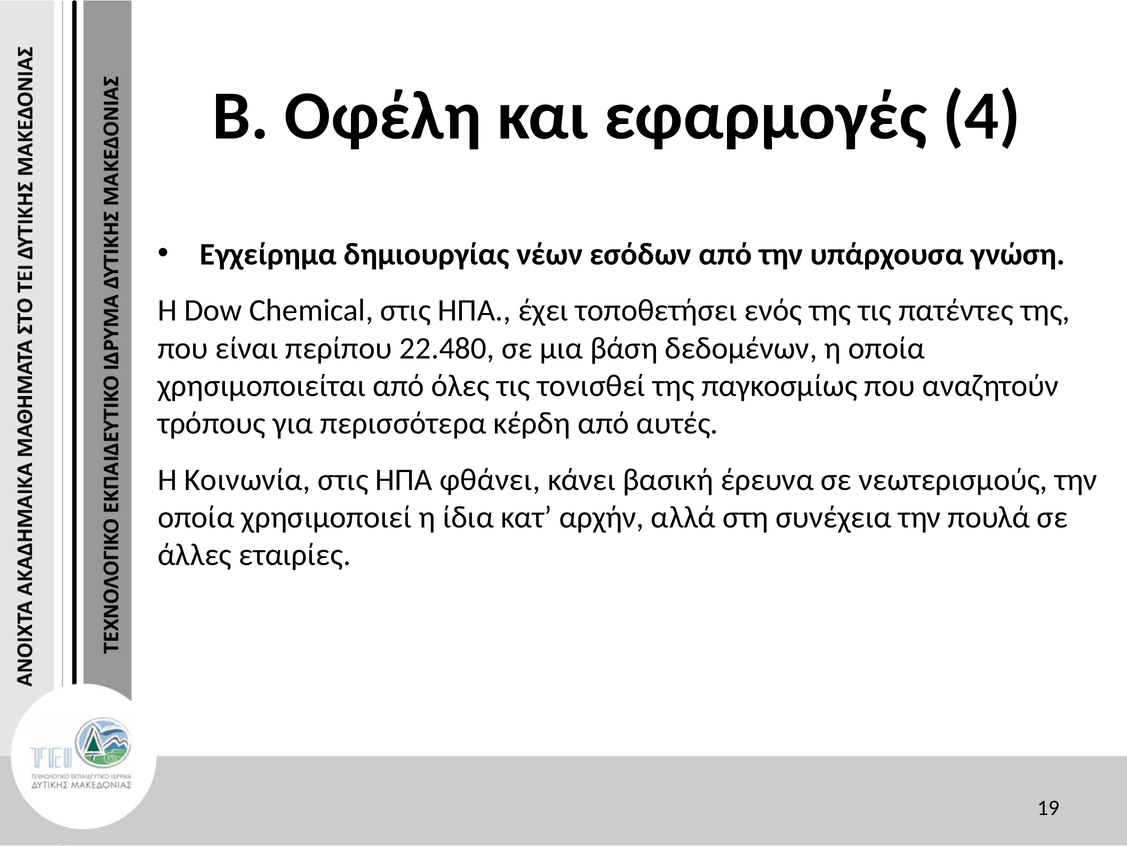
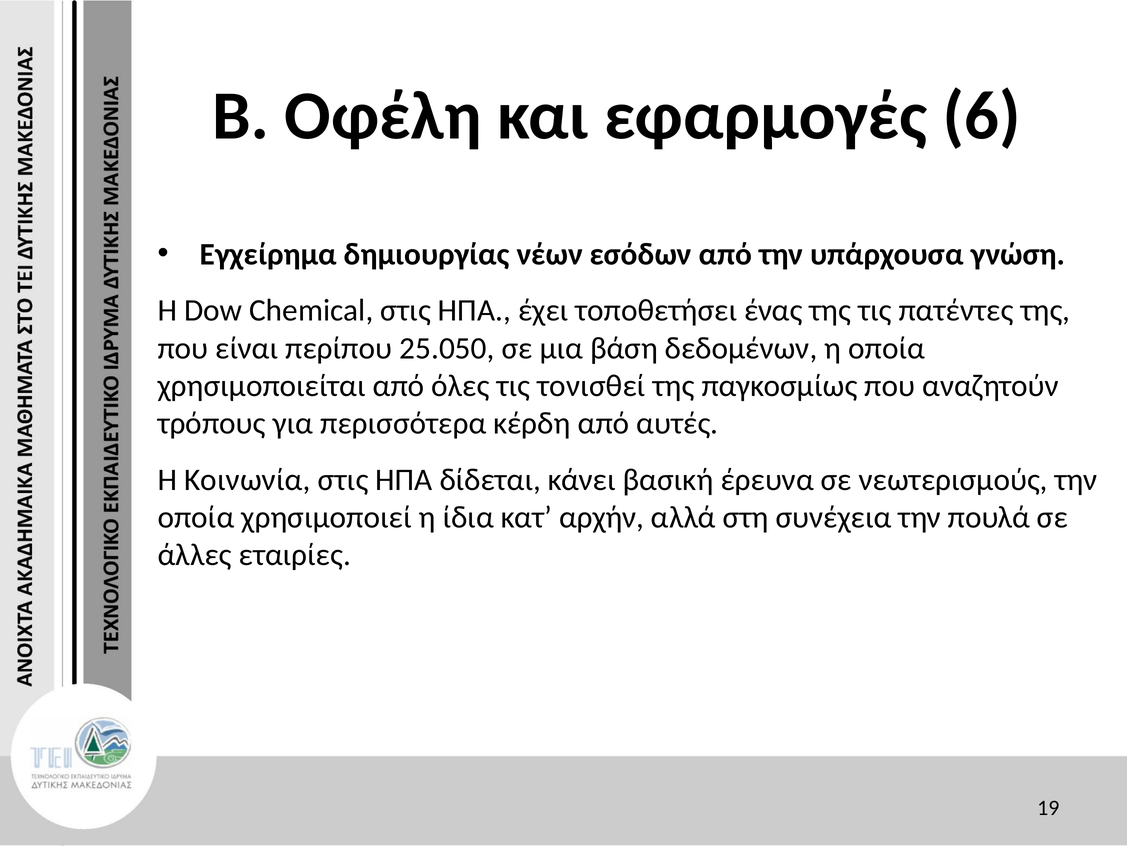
4: 4 -> 6
ενός: ενός -> ένας
22.480: 22.480 -> 25.050
φθάνει: φθάνει -> δίδεται
